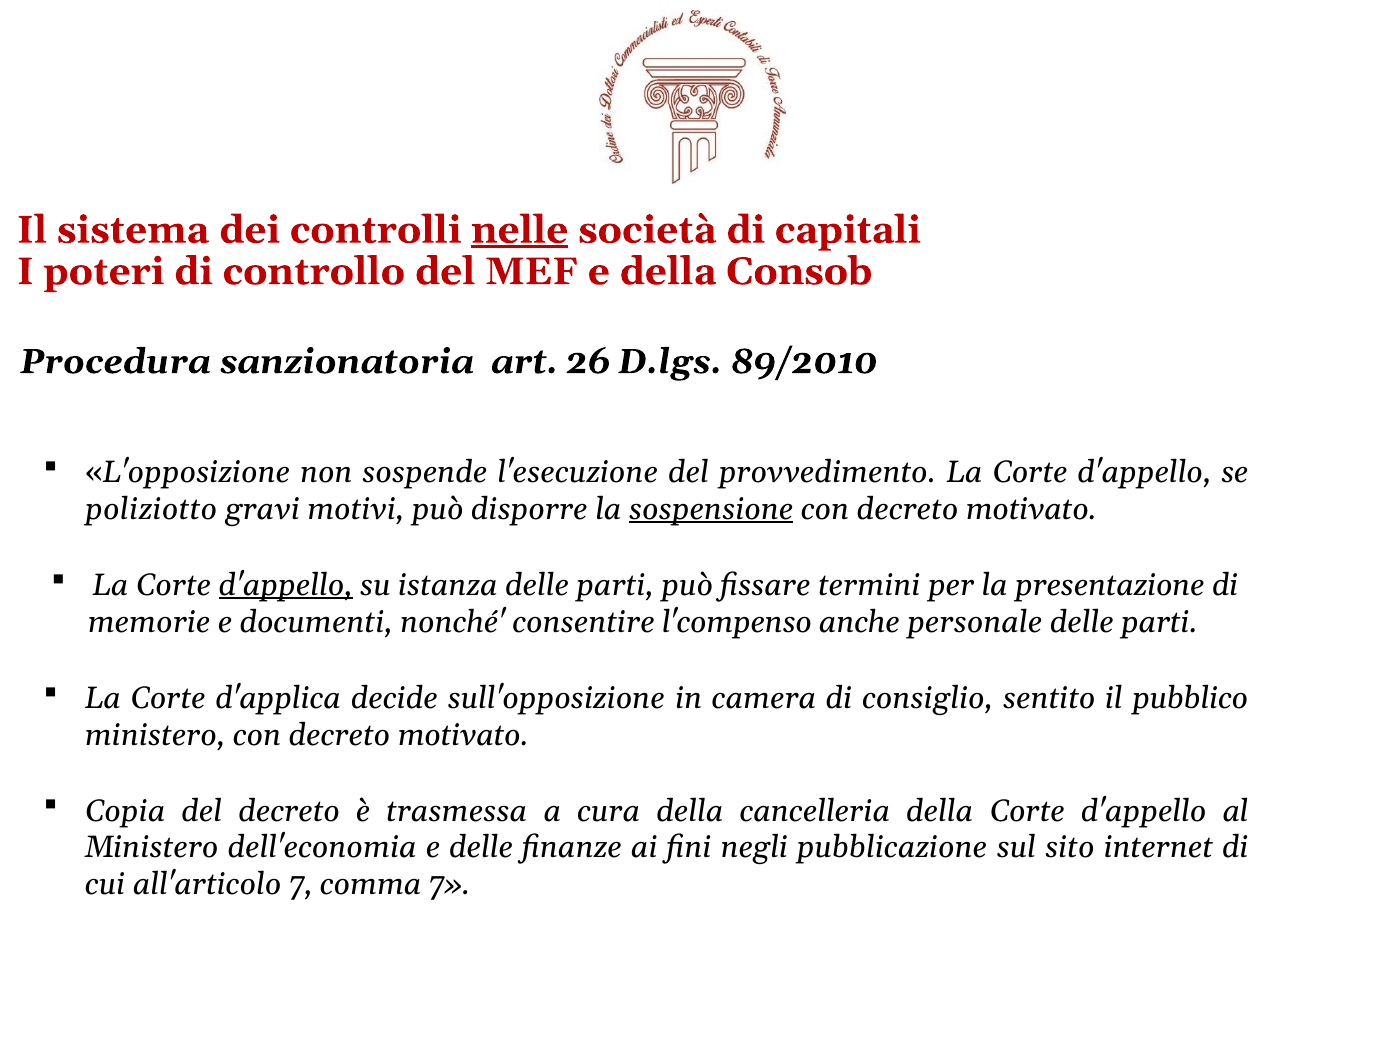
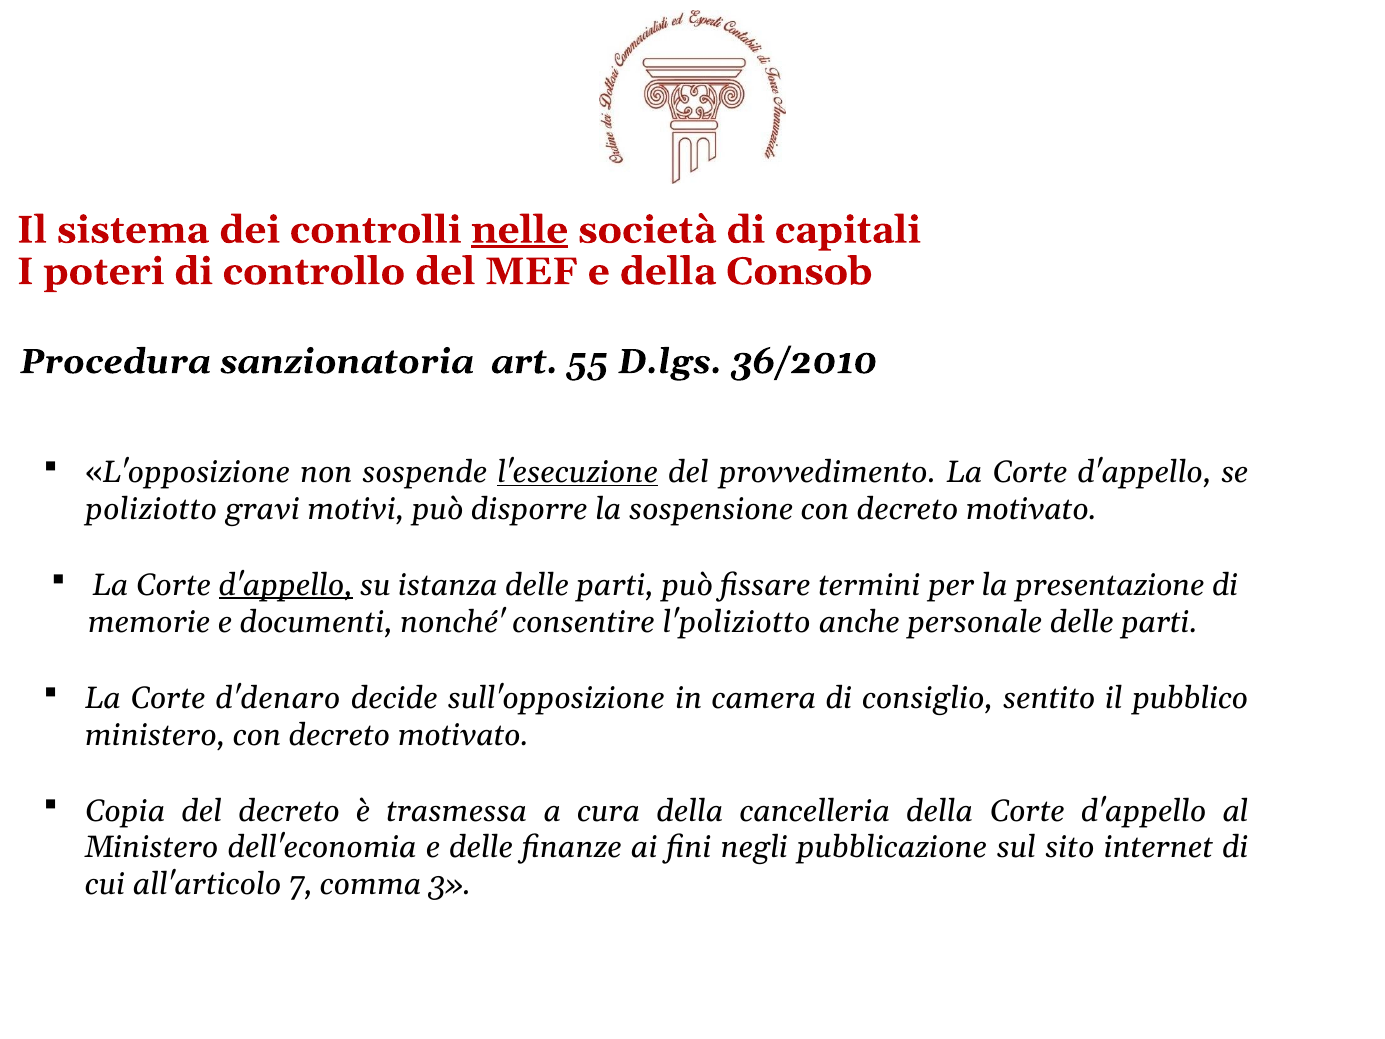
26: 26 -> 55
89/2010: 89/2010 -> 36/2010
l'esecuzione underline: none -> present
sospensione underline: present -> none
l'compenso: l'compenso -> l'poliziotto
d'applica: d'applica -> d'denaro
comma 7: 7 -> 3
